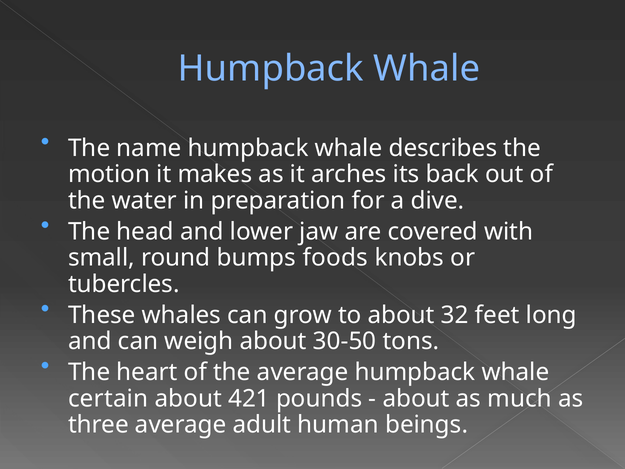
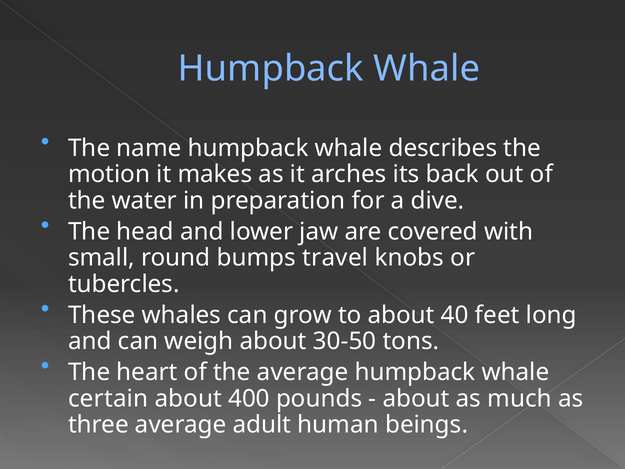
foods: foods -> travel
32: 32 -> 40
421: 421 -> 400
